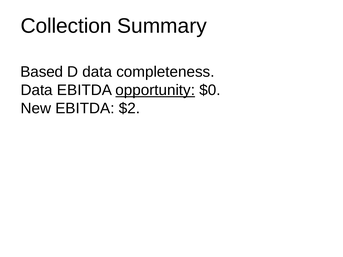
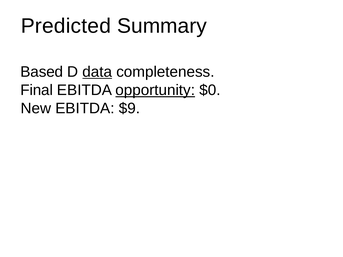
Collection: Collection -> Predicted
data at (97, 72) underline: none -> present
Data at (37, 90): Data -> Final
$2: $2 -> $9
